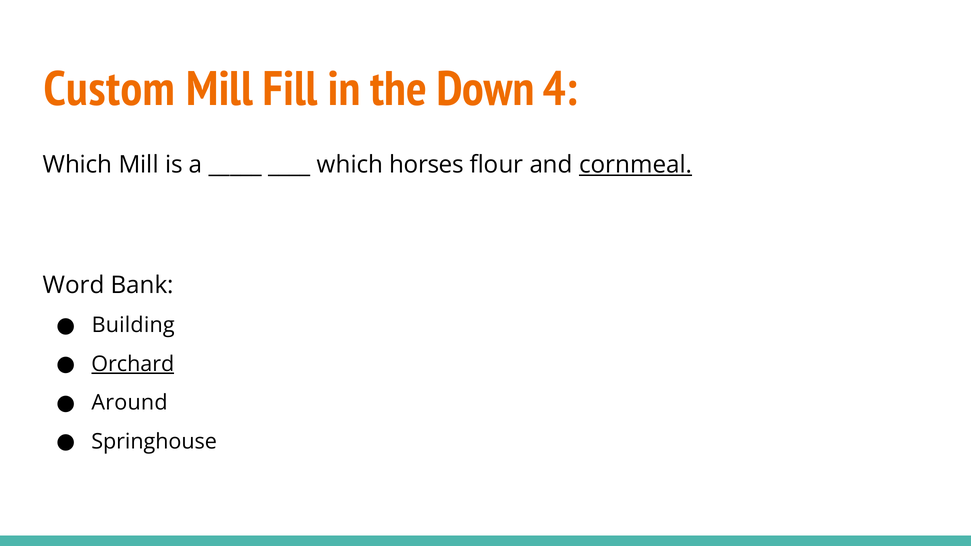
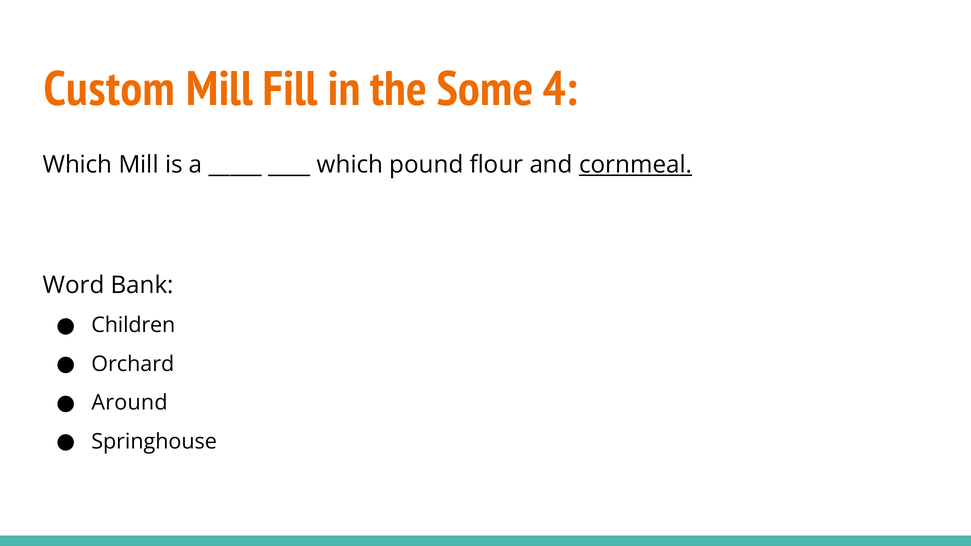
Down: Down -> Some
horses: horses -> pound
Building: Building -> Children
Orchard underline: present -> none
